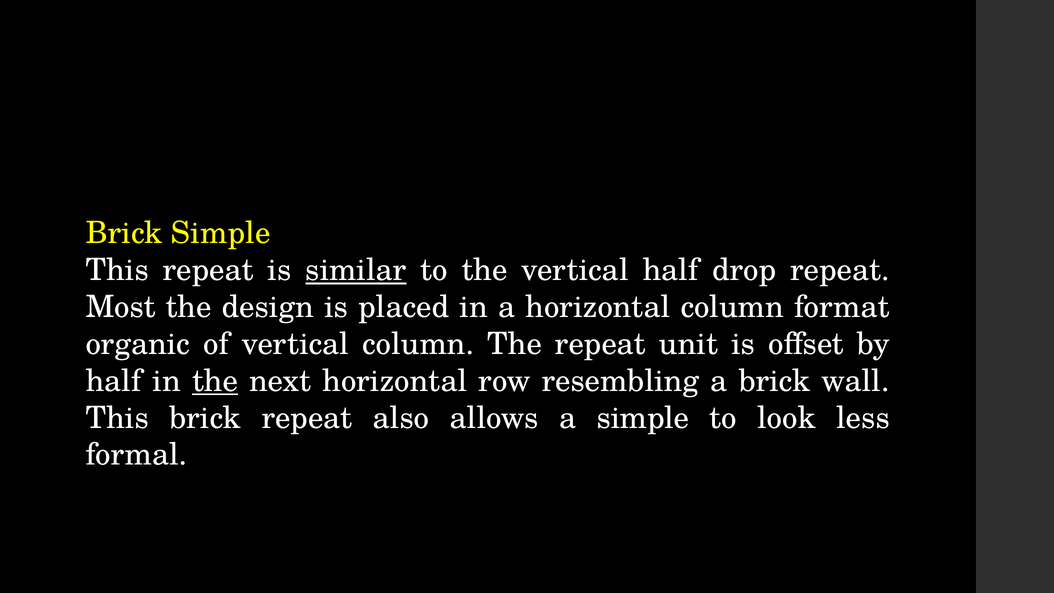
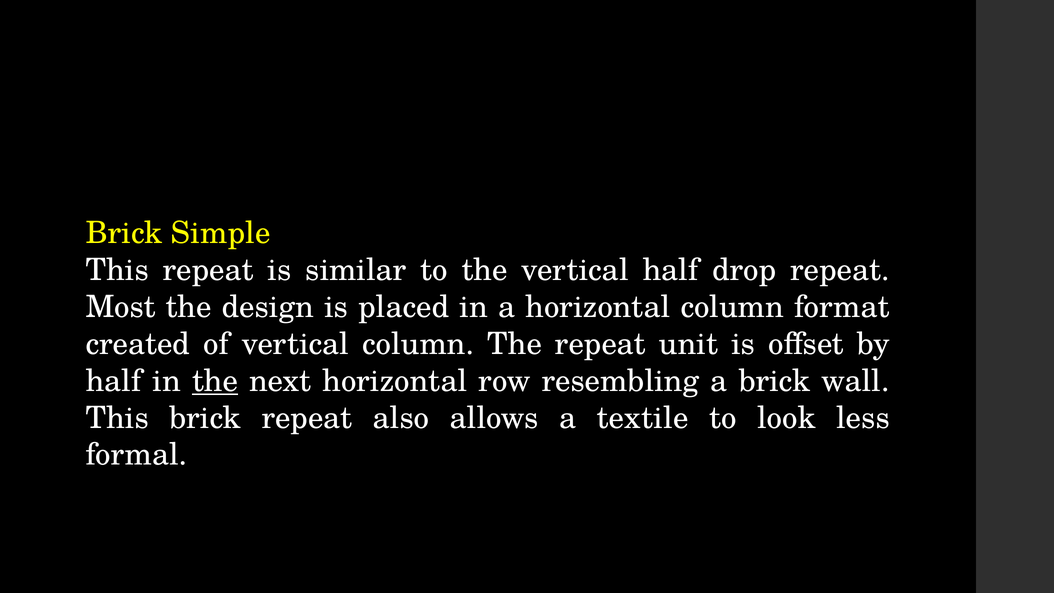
similar underline: present -> none
organic: organic -> created
a simple: simple -> textile
